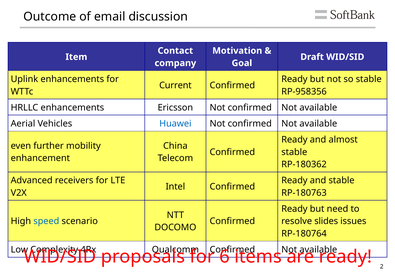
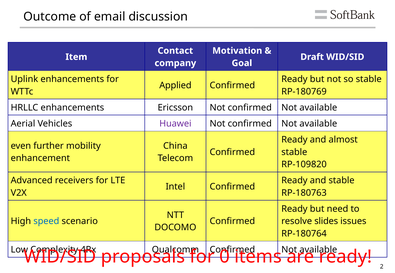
Current: Current -> Applied
RP-958356: RP-958356 -> RP-180769
Huawei colour: blue -> purple
RP-180362: RP-180362 -> RP-109820
6: 6 -> 0
